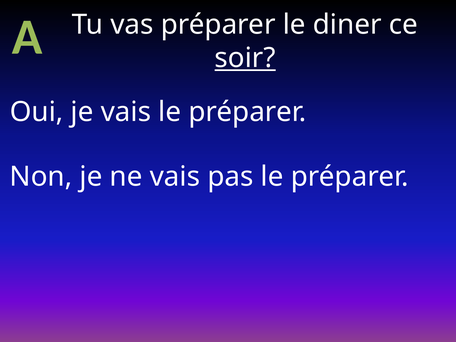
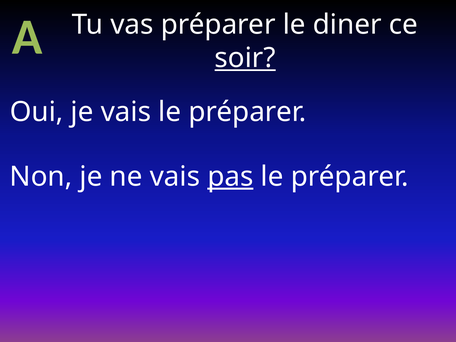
pas underline: none -> present
